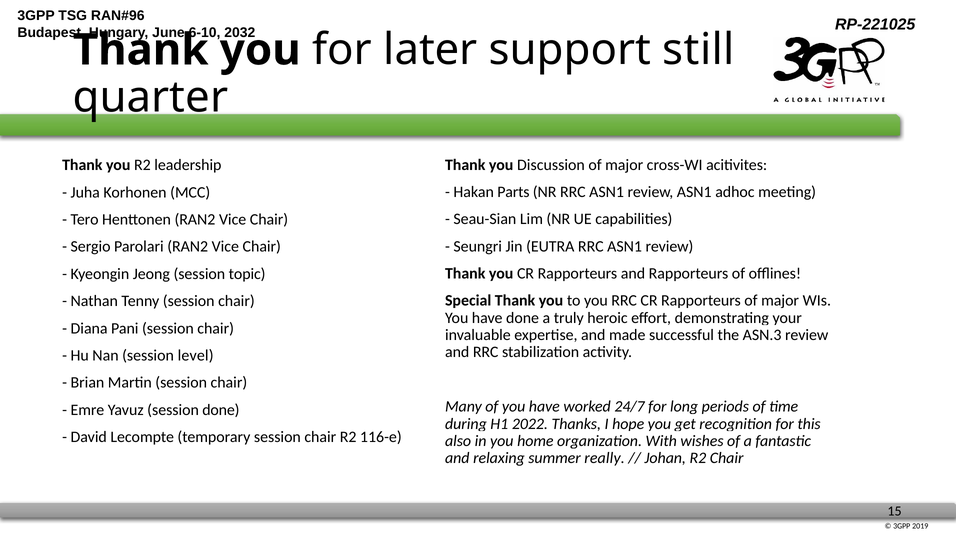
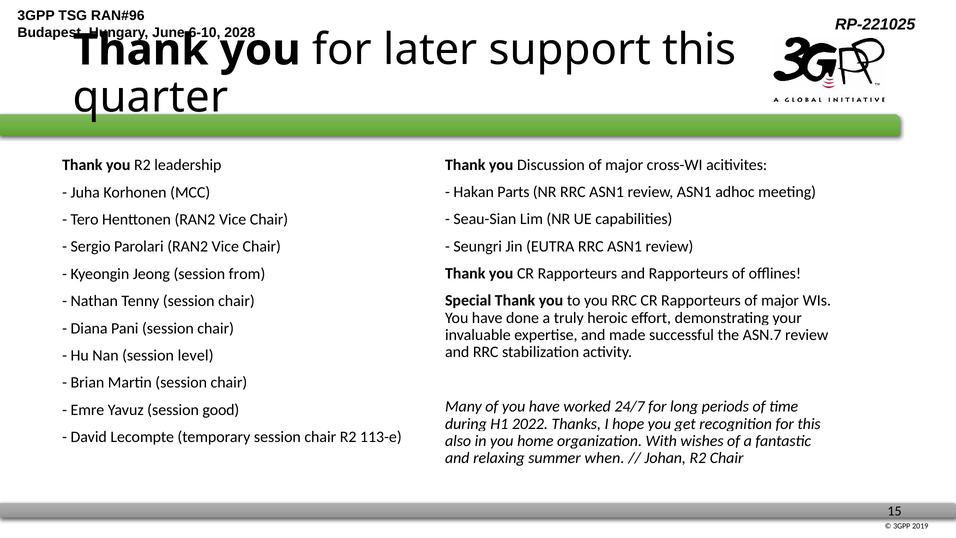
2032: 2032 -> 2028
support still: still -> this
topic: topic -> from
ASN.3: ASN.3 -> ASN.7
session done: done -> good
116-e: 116-e -> 113-e
really: really -> when
